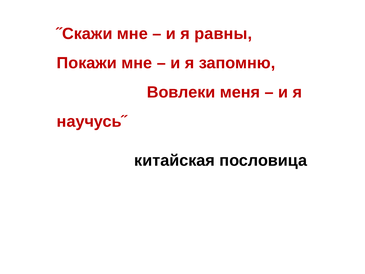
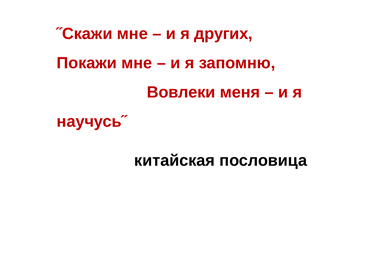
равны: равны -> других
